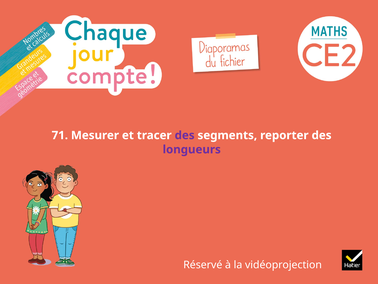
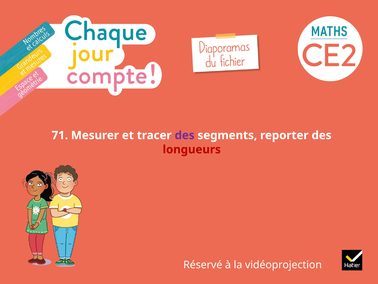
longueurs colour: purple -> red
